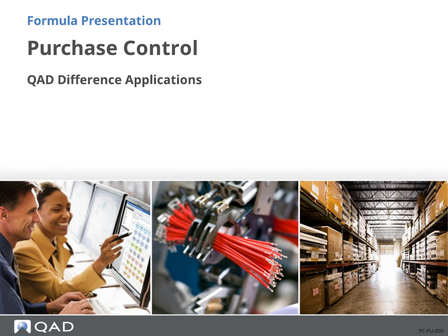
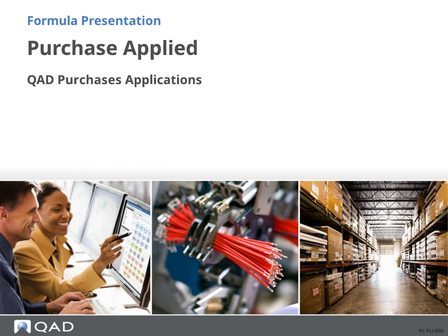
Control: Control -> Applied
Difference: Difference -> Purchases
